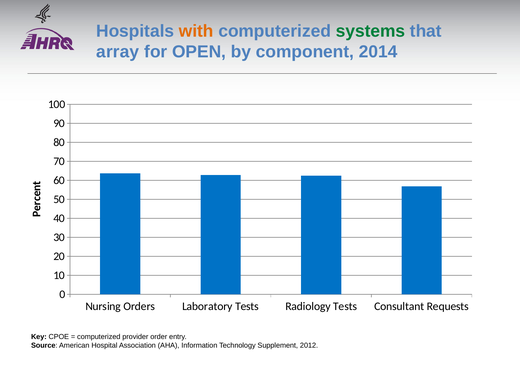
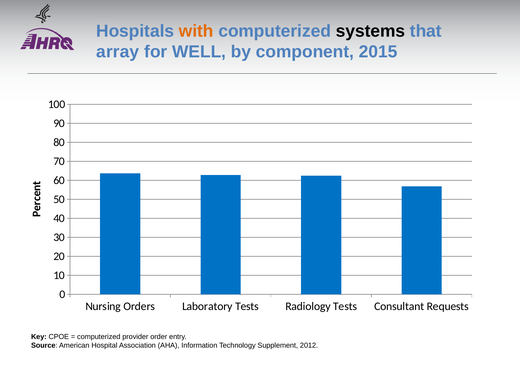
systems colour: green -> black
OPEN: OPEN -> WELL
2014: 2014 -> 2015
